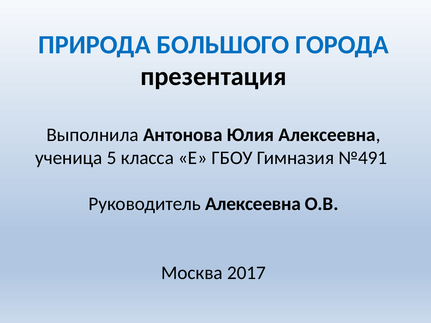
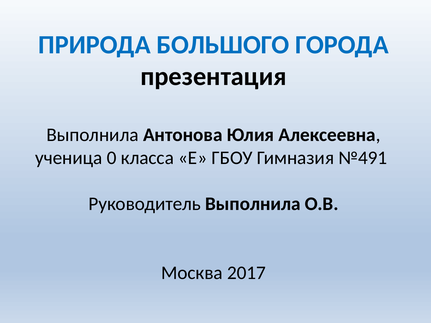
5: 5 -> 0
Руководитель Алексеевна: Алексеевна -> Выполнила
